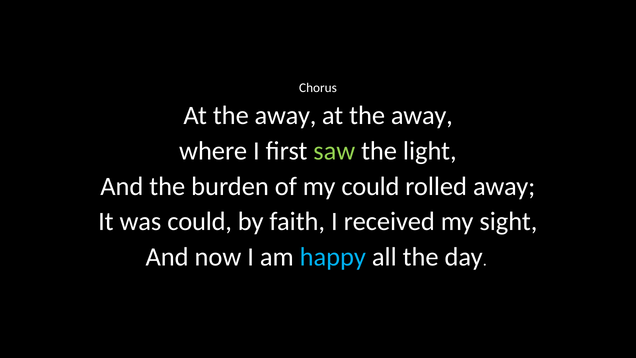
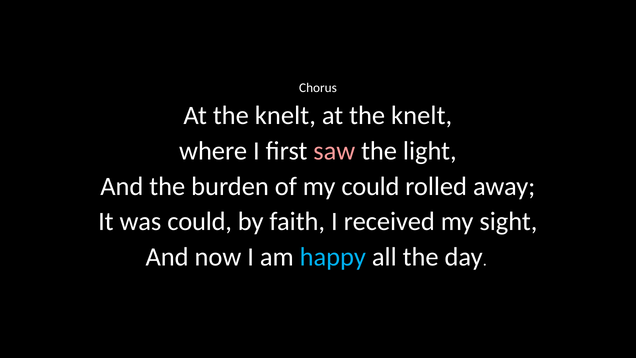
away at (286, 116): away -> knelt
away at (422, 116): away -> knelt
saw colour: light green -> pink
